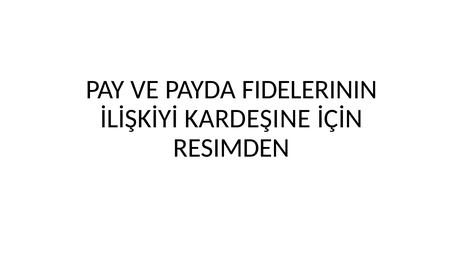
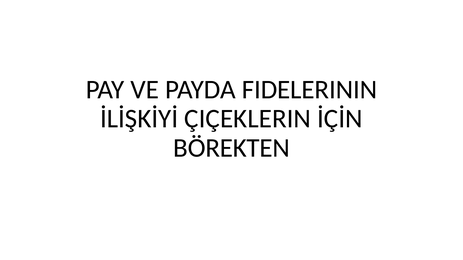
KARDEŞINE: KARDEŞINE -> ÇIÇEKLERIN
RESIMDEN: RESIMDEN -> BÖREKTEN
